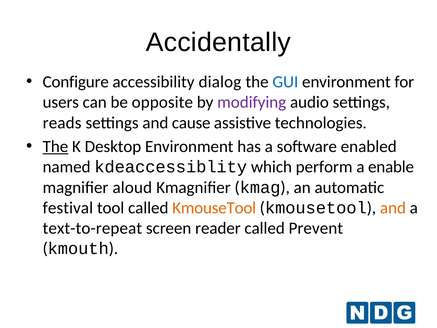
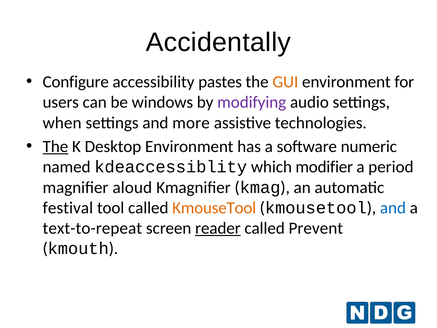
dialog: dialog -> pastes
GUI colour: blue -> orange
opposite: opposite -> windows
reads: reads -> when
cause: cause -> more
enabled: enabled -> numeric
perform: perform -> modifier
enable: enable -> period
and at (393, 208) colour: orange -> blue
reader underline: none -> present
